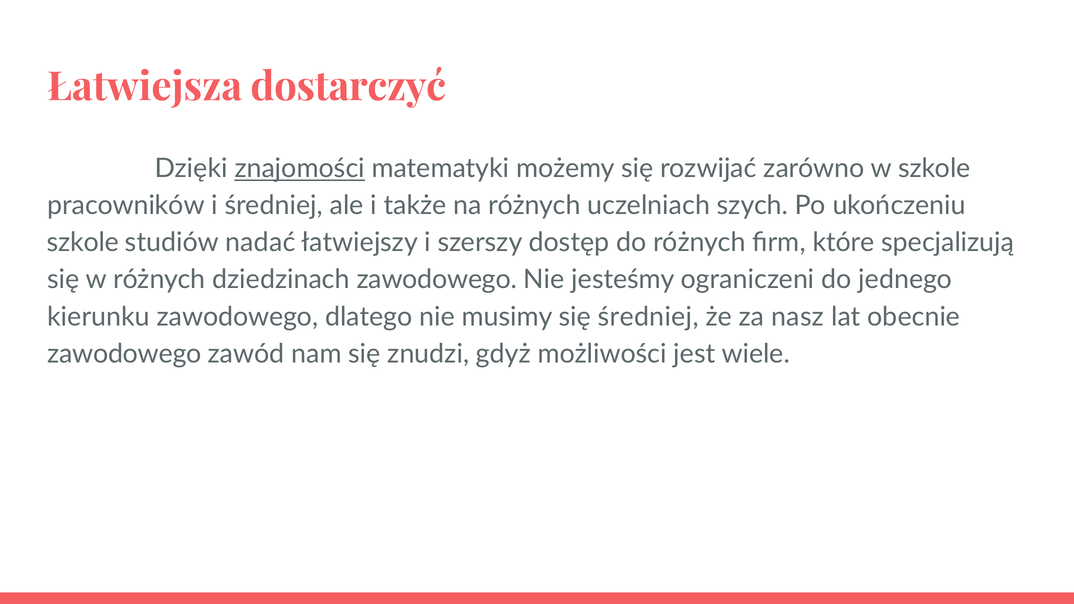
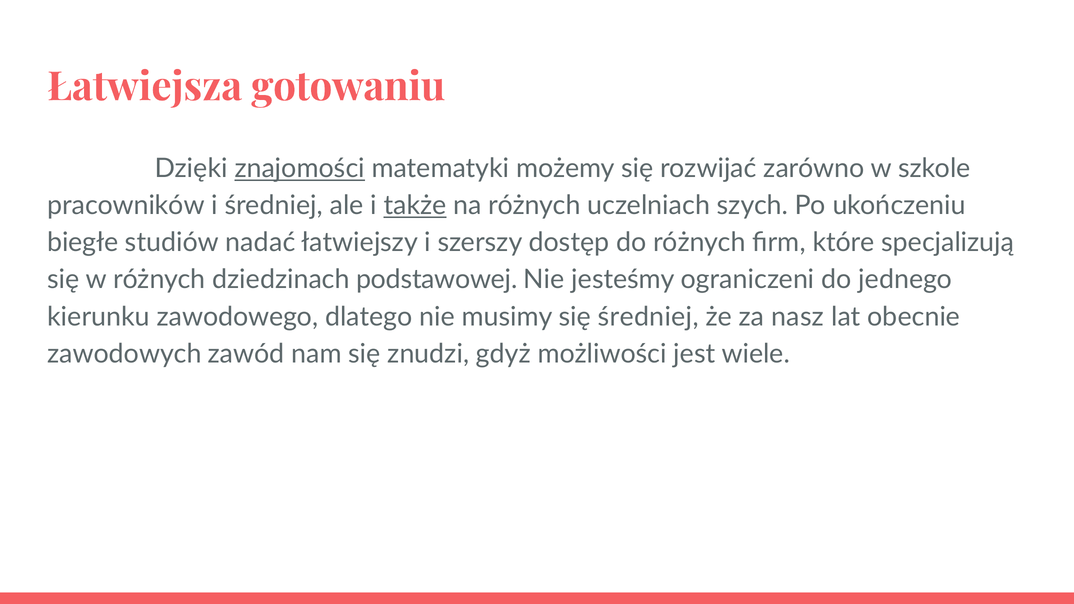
dostarczyć: dostarczyć -> gotowaniu
także underline: none -> present
szkole at (83, 243): szkole -> biegłe
dziedzinach zawodowego: zawodowego -> podstawowej
zawodowego at (125, 354): zawodowego -> zawodowych
